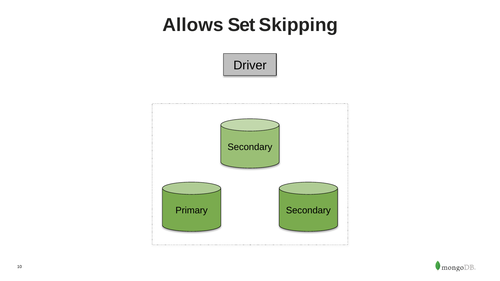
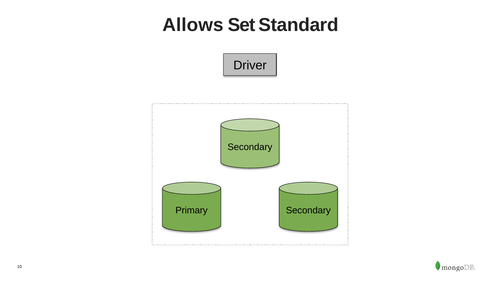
Skipping: Skipping -> Standard
